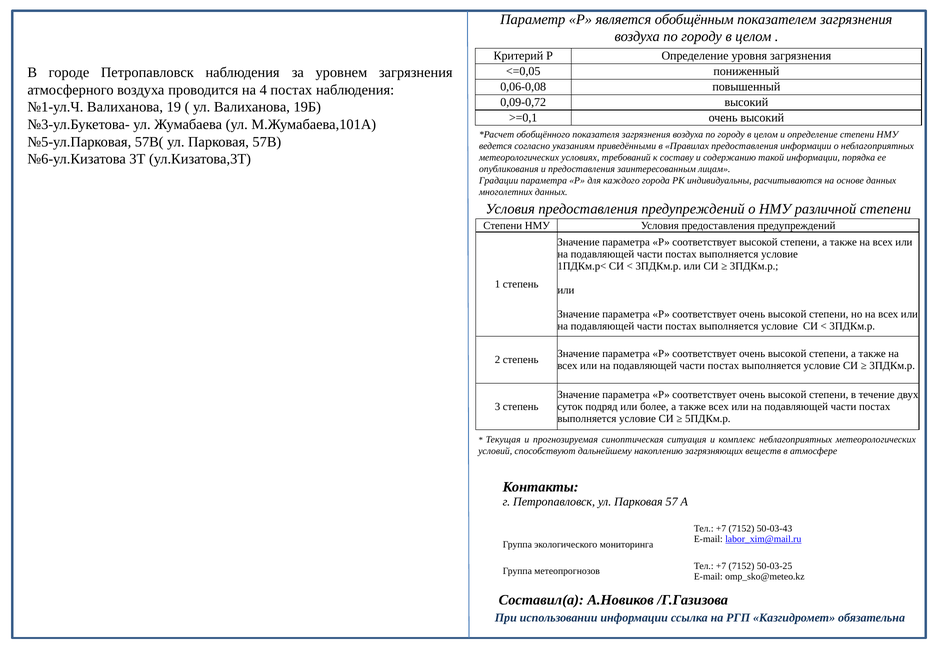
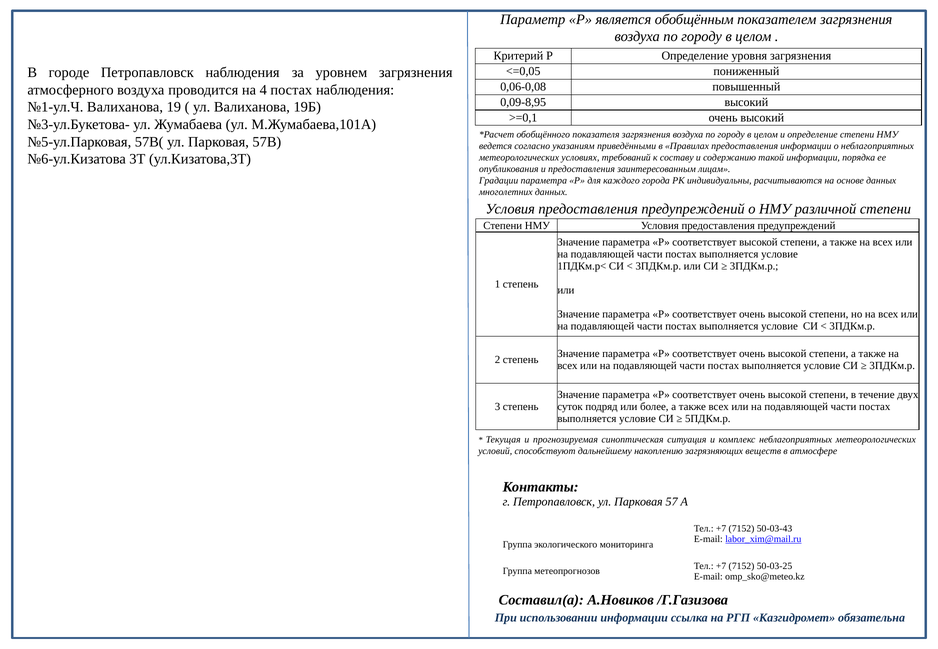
0,09-0,72: 0,09-0,72 -> 0,09-8,95
